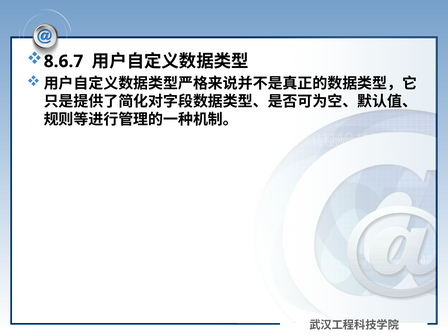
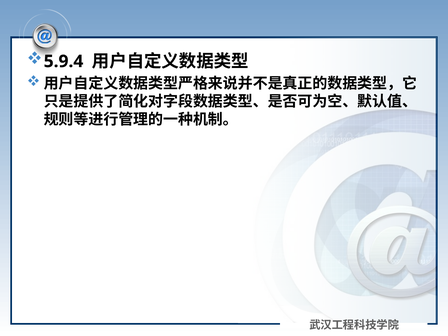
8.6.7: 8.6.7 -> 5.9.4
